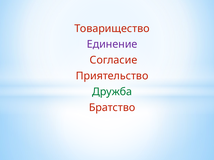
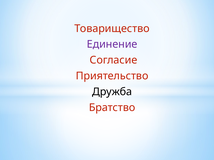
Дружба colour: green -> black
